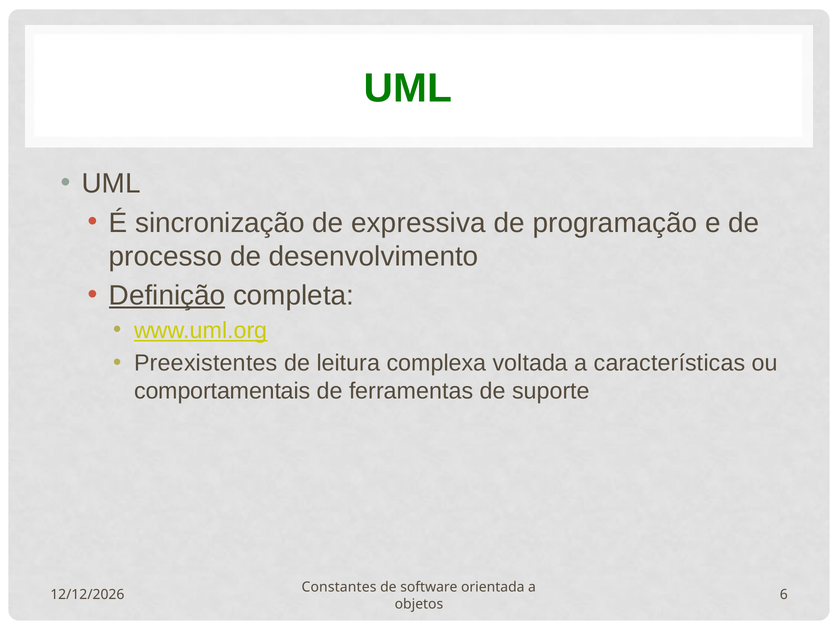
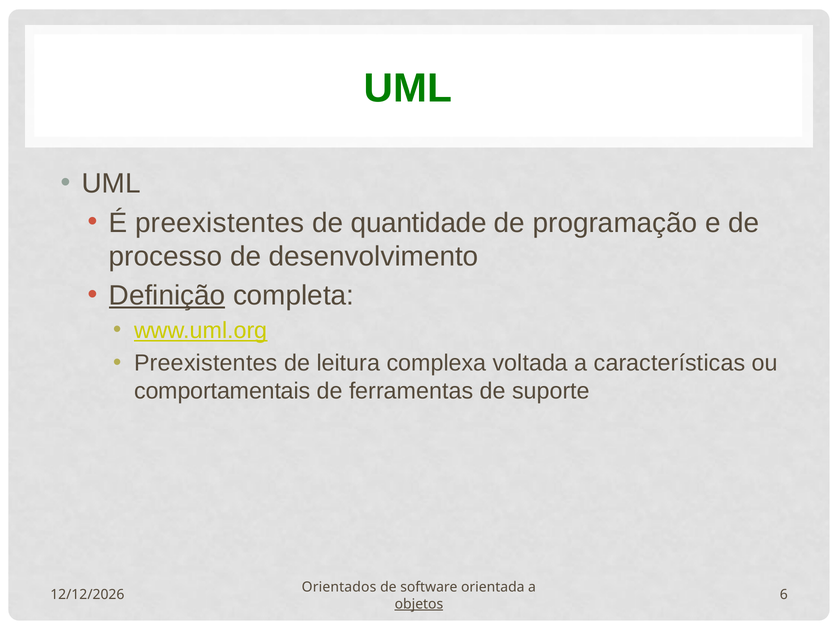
É sincronização: sincronização -> preexistentes
expressiva: expressiva -> quantidade
Constantes: Constantes -> Orientados
objetos underline: none -> present
